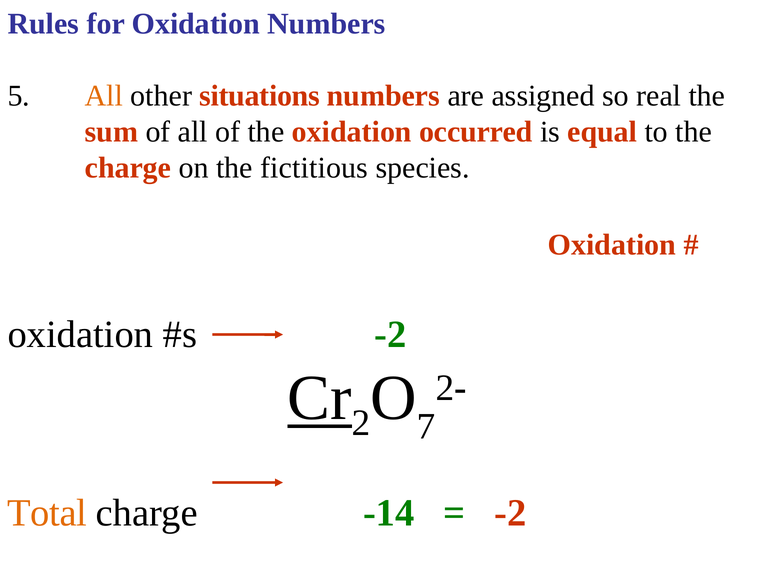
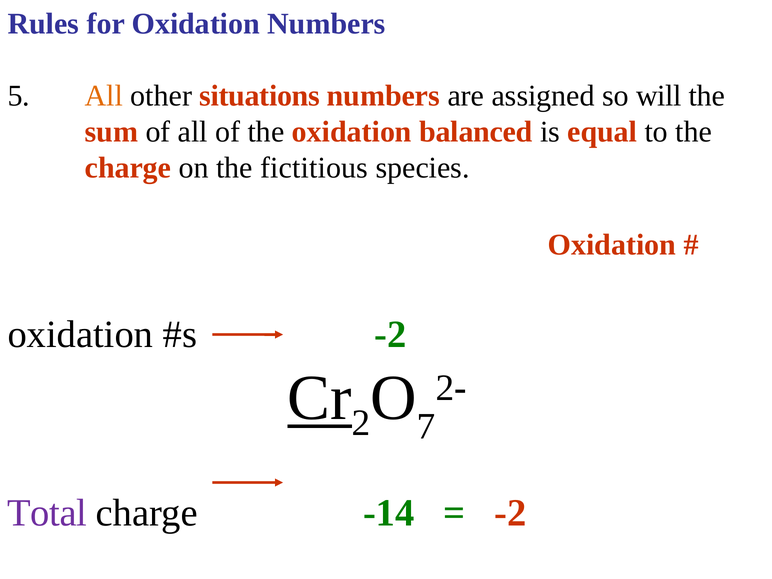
real: real -> will
occurred: occurred -> balanced
Total colour: orange -> purple
